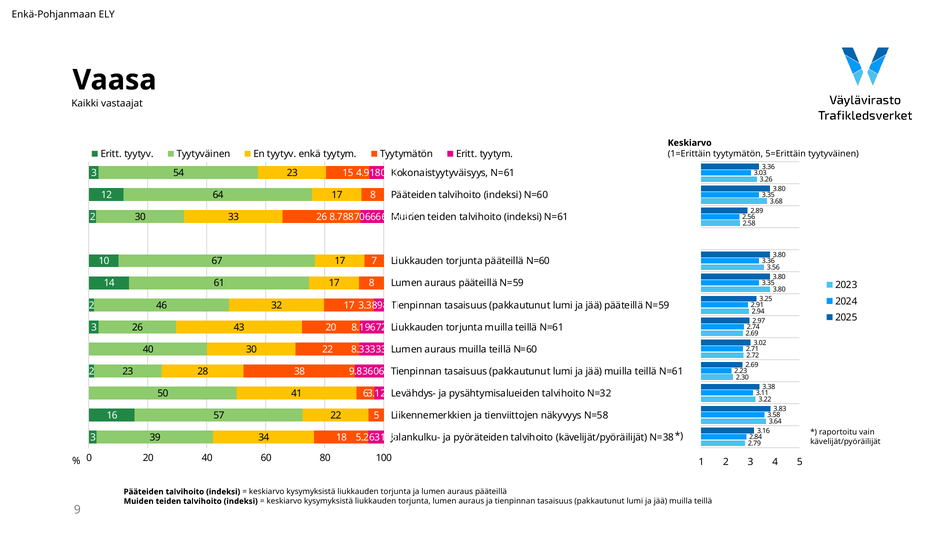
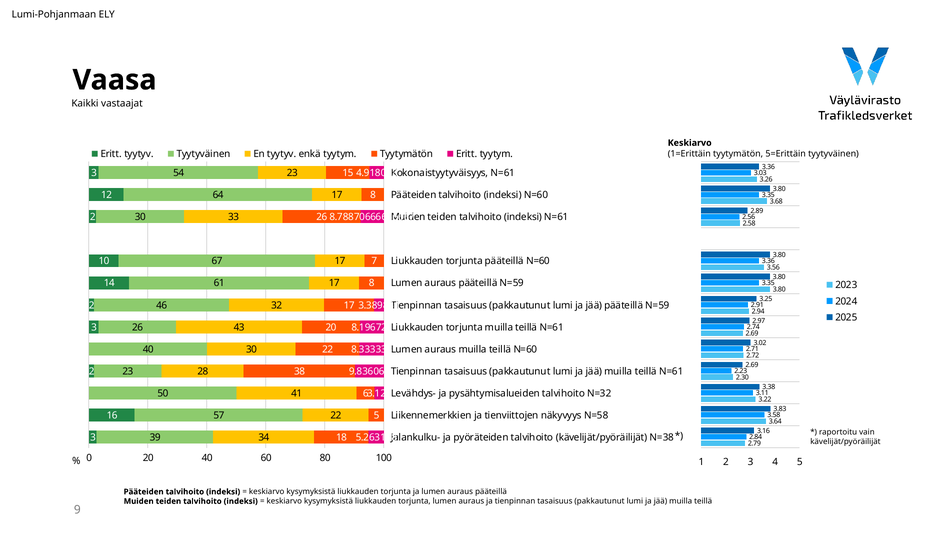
Enkä-Pohjanmaan: Enkä-Pohjanmaan -> Lumi-Pohjanmaan
